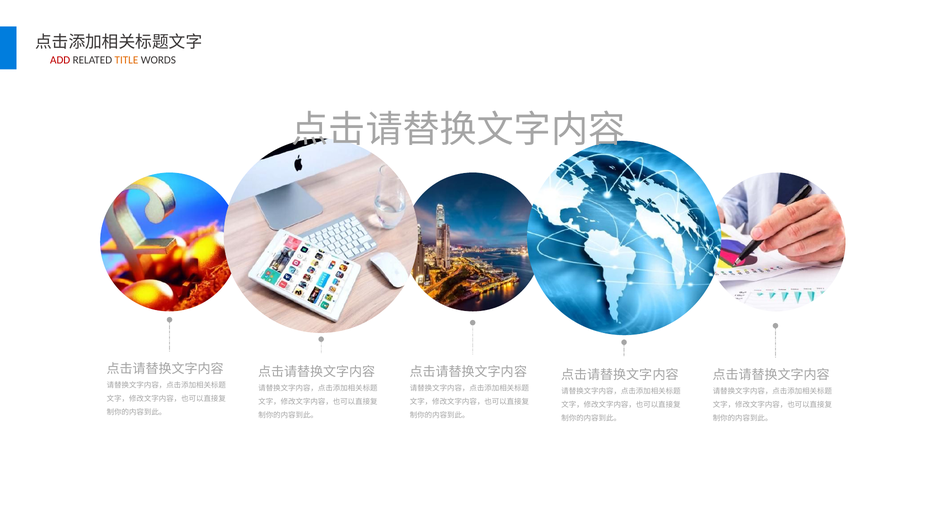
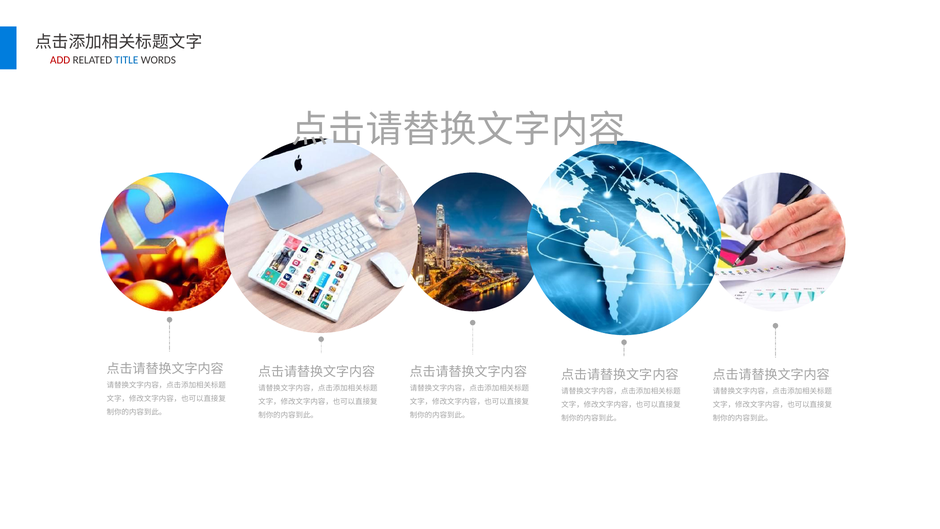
TITLE colour: orange -> blue
